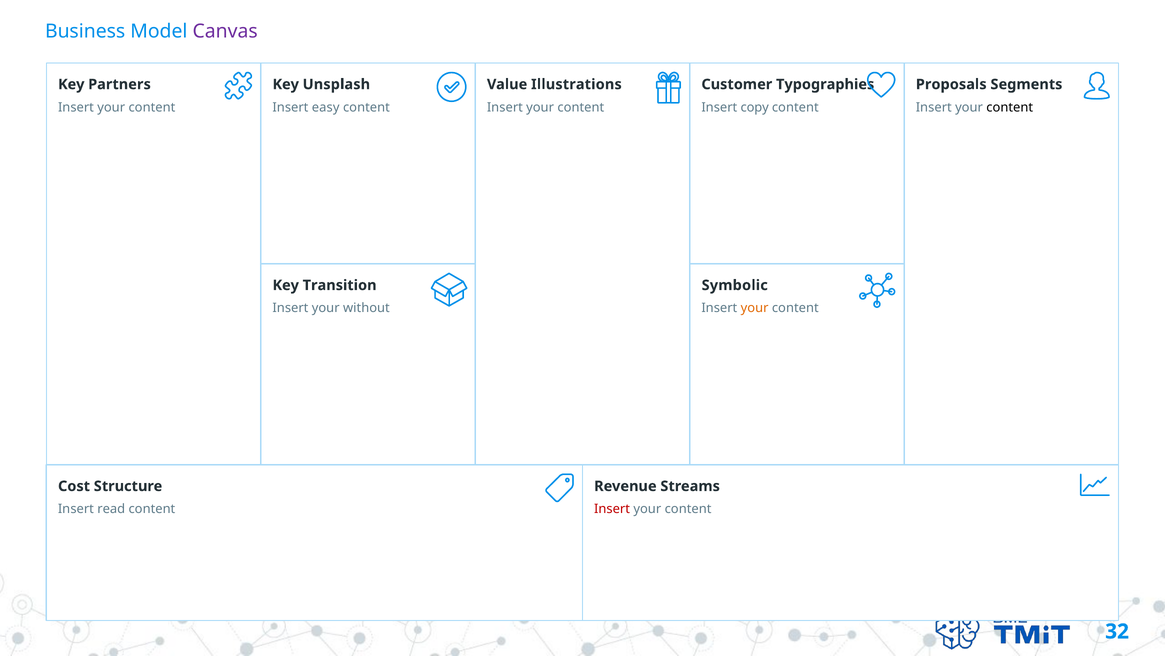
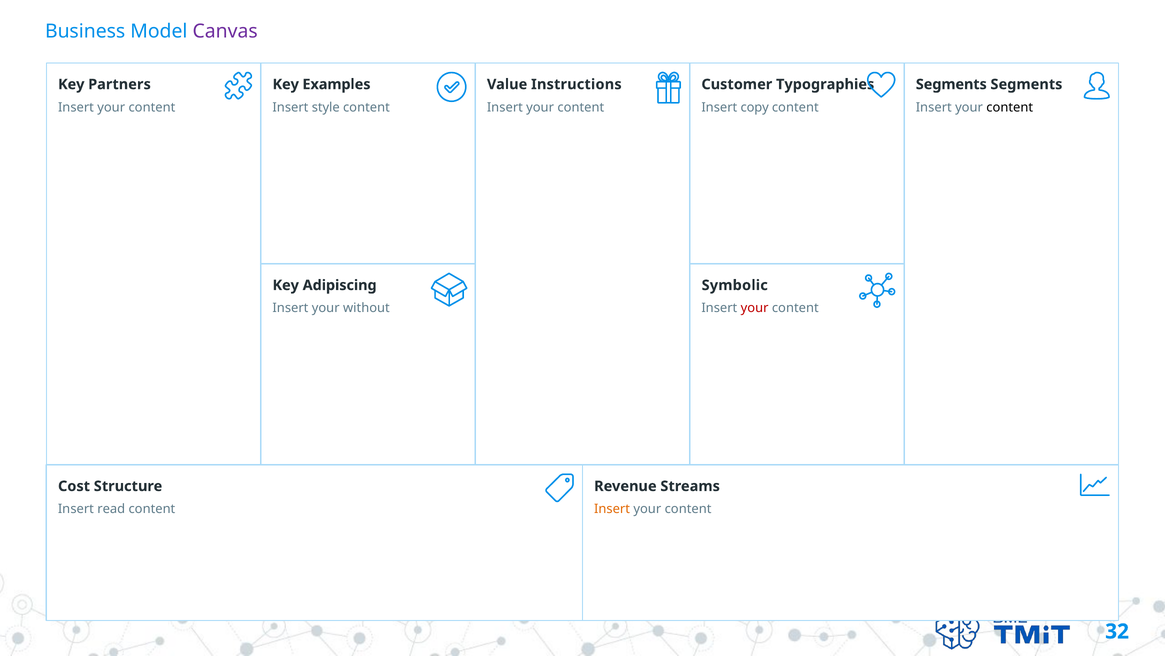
Unsplash: Unsplash -> Examples
Illustrations: Illustrations -> Instructions
Proposals at (951, 84): Proposals -> Segments
easy: easy -> style
Transition: Transition -> Adipiscing
your at (755, 308) colour: orange -> red
Insert at (612, 509) colour: red -> orange
